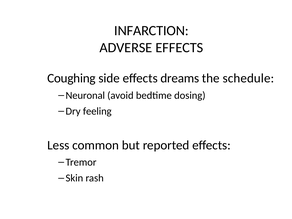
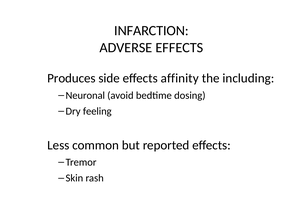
Coughing: Coughing -> Produces
dreams: dreams -> affinity
schedule: schedule -> including
